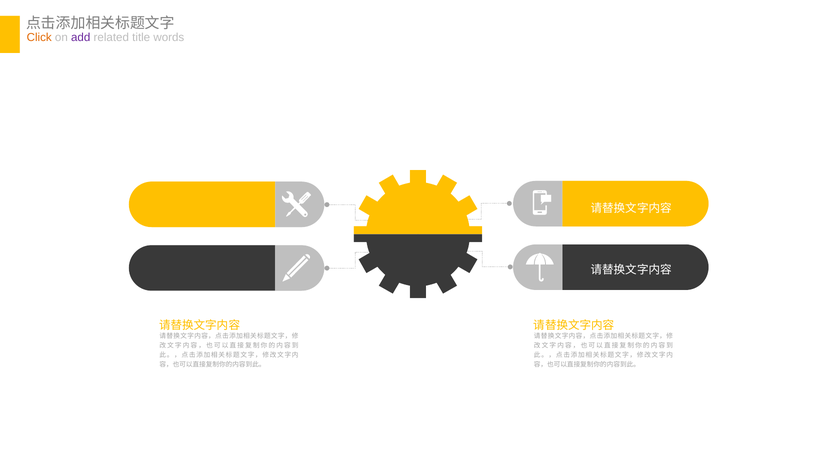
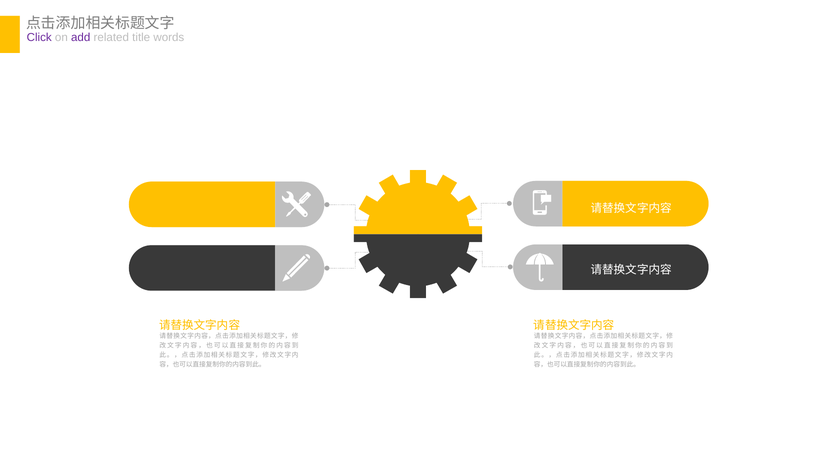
Click colour: orange -> purple
